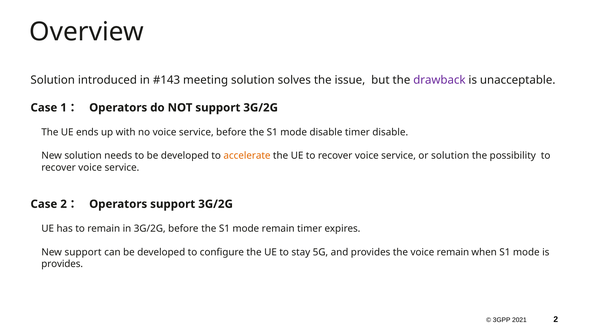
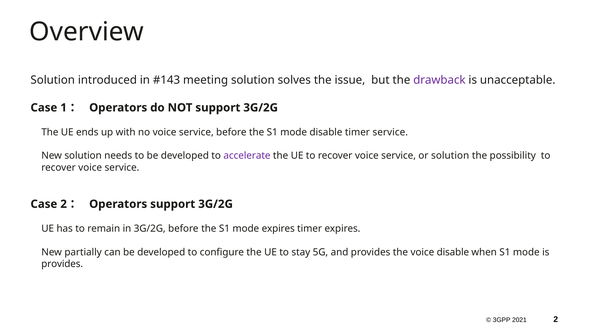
timer disable: disable -> service
accelerate colour: orange -> purple
mode remain: remain -> expires
New support: support -> partially
voice remain: remain -> disable
